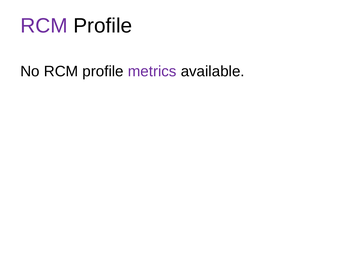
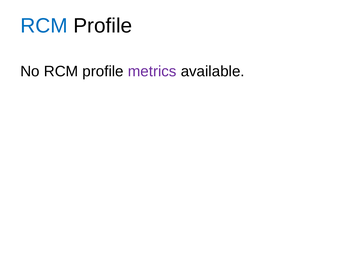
RCM at (44, 26) colour: purple -> blue
